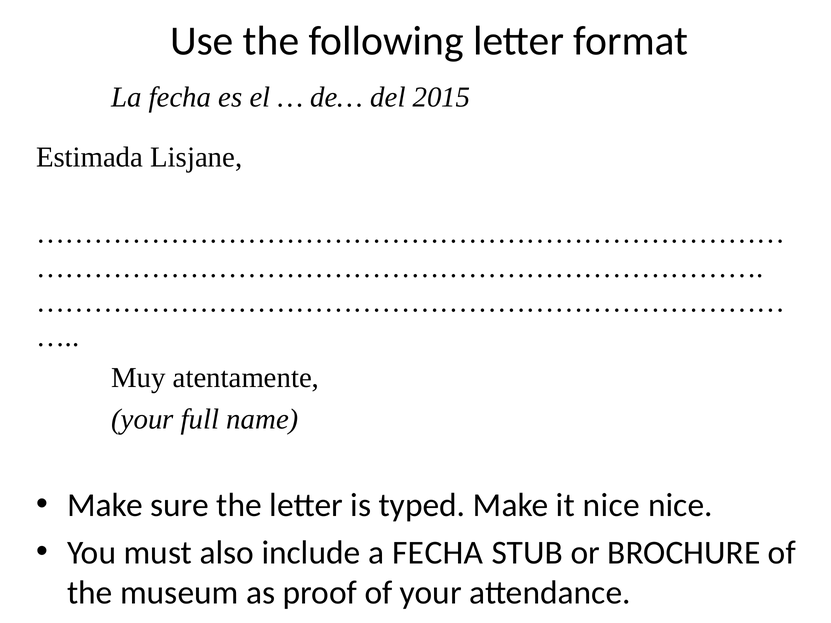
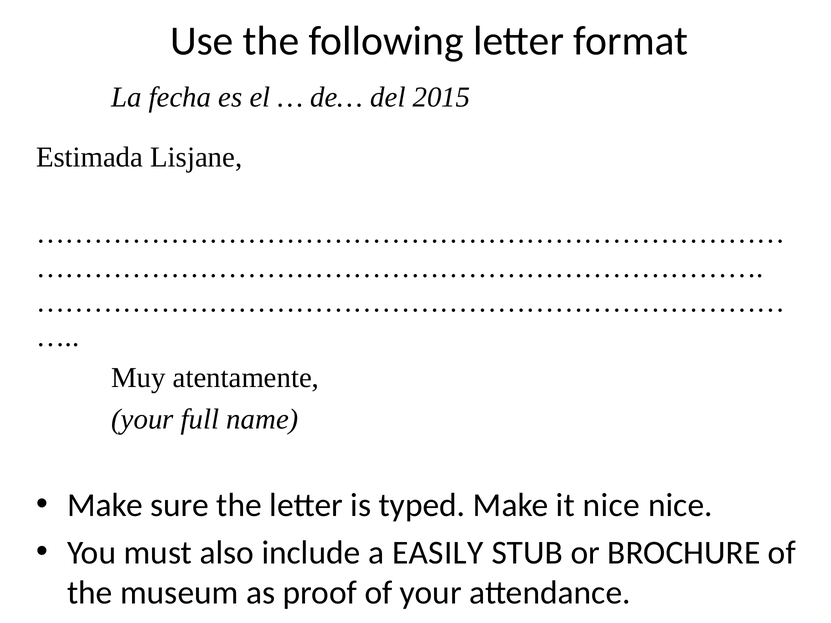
a FECHA: FECHA -> EASILY
